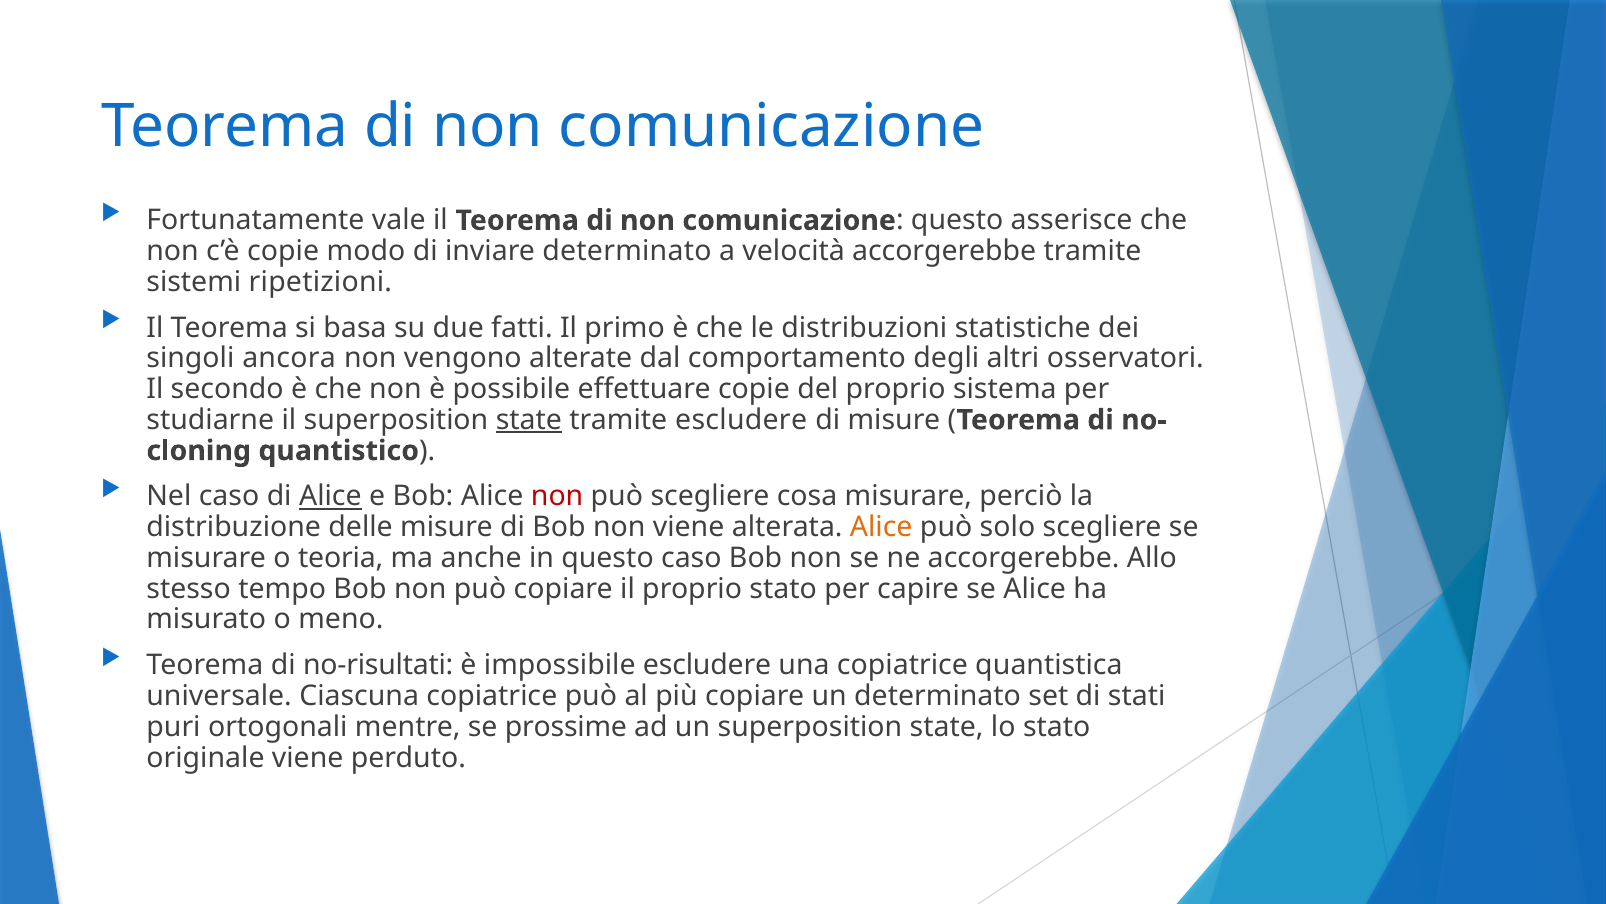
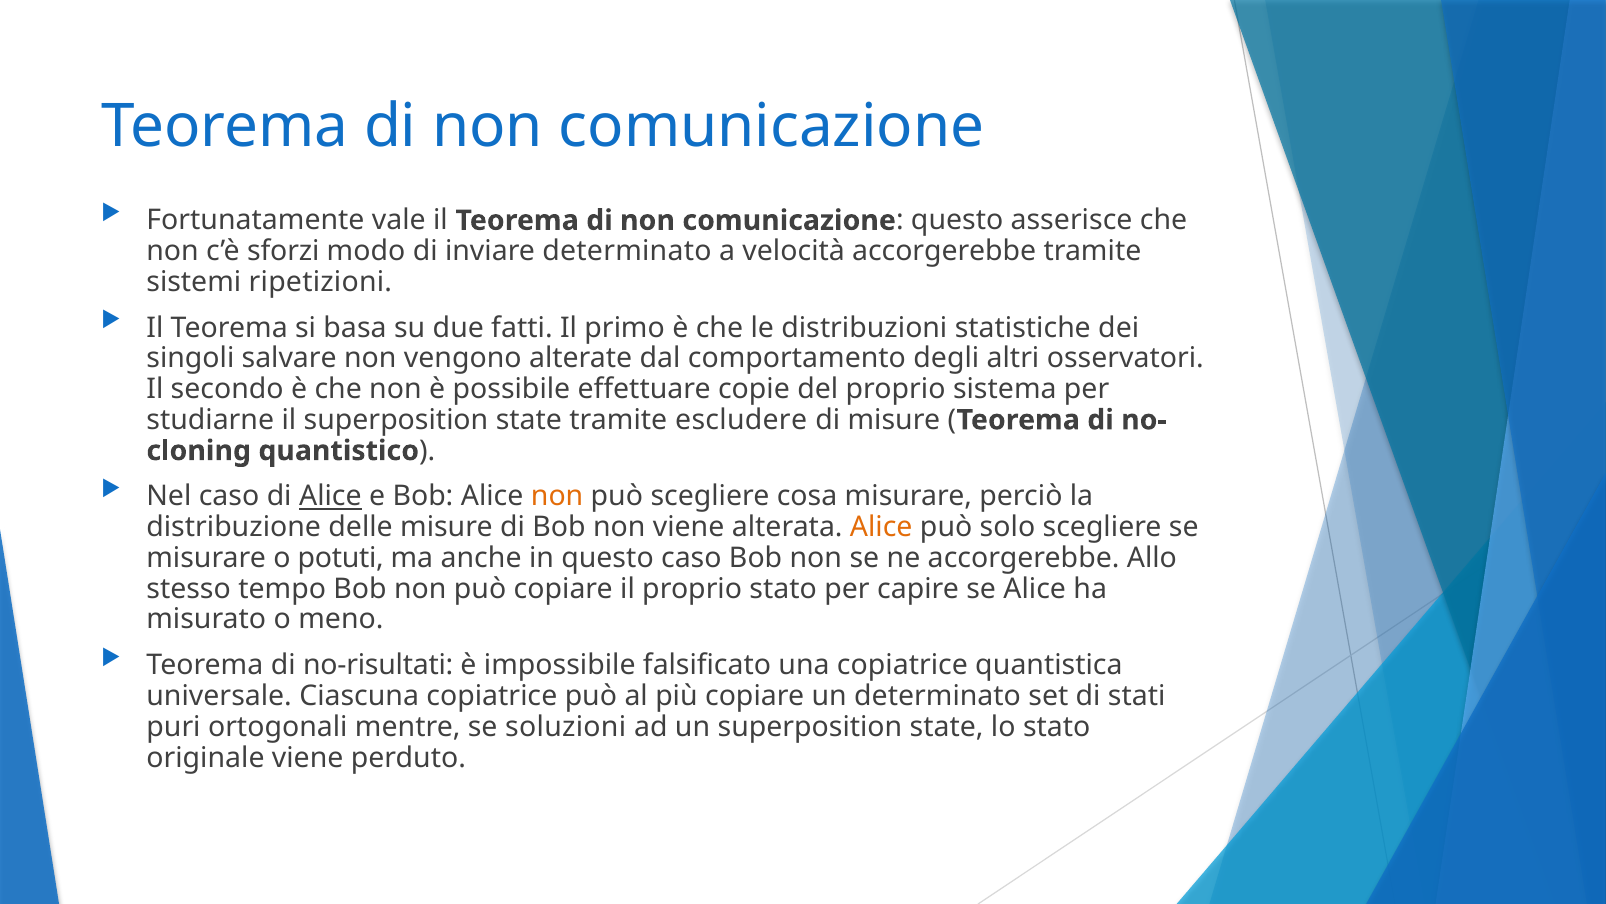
c’è copie: copie -> sforzi
ancora: ancora -> salvare
state at (529, 420) underline: present -> none
non at (557, 496) colour: red -> orange
teoria: teoria -> potuti
impossibile escludere: escludere -> falsificato
prossime: prossime -> soluzioni
